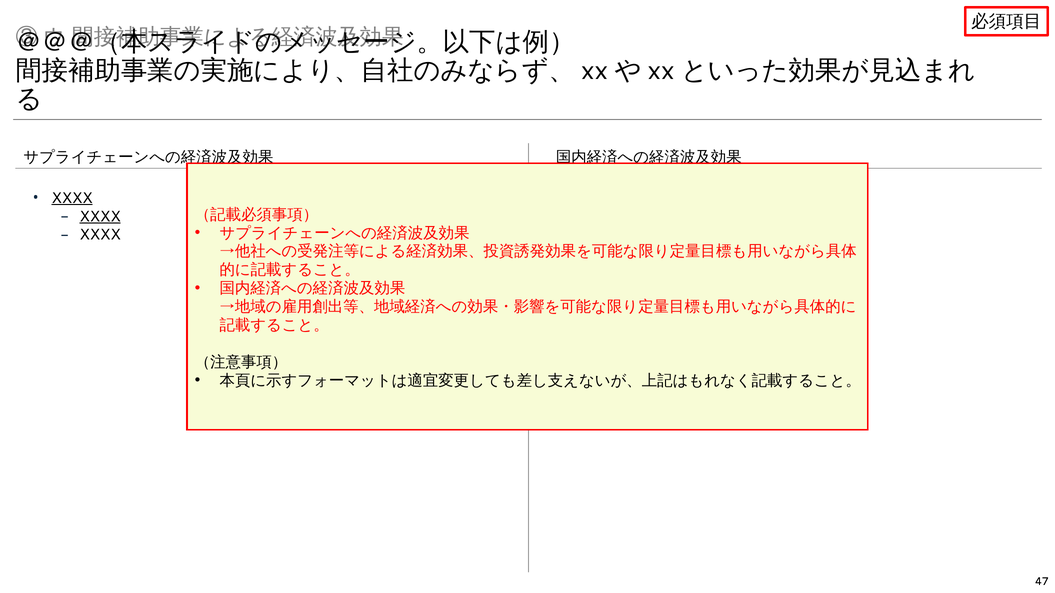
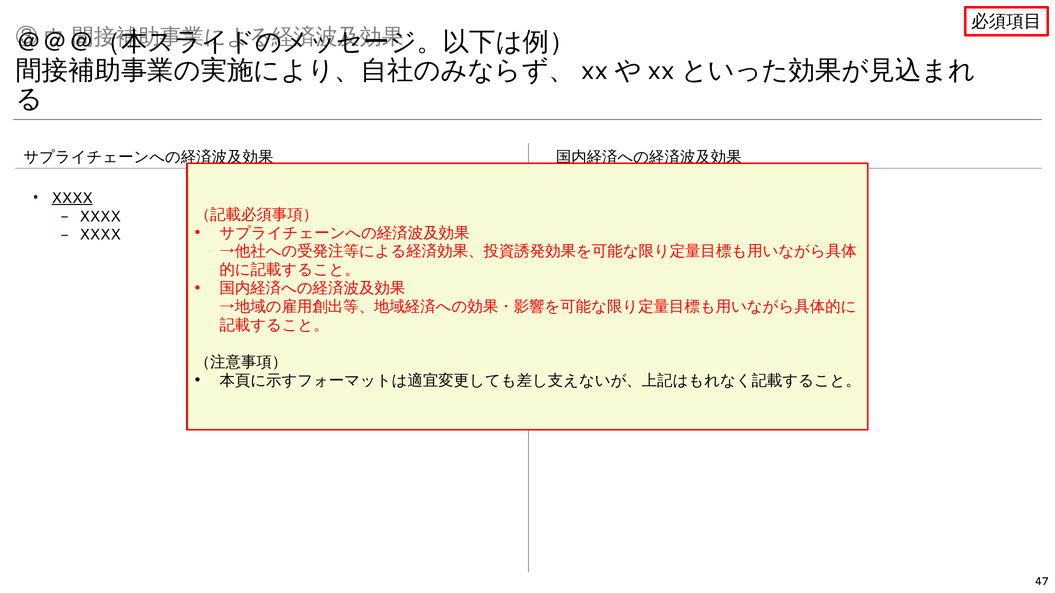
XXXX at (100, 217) underline: present -> none
